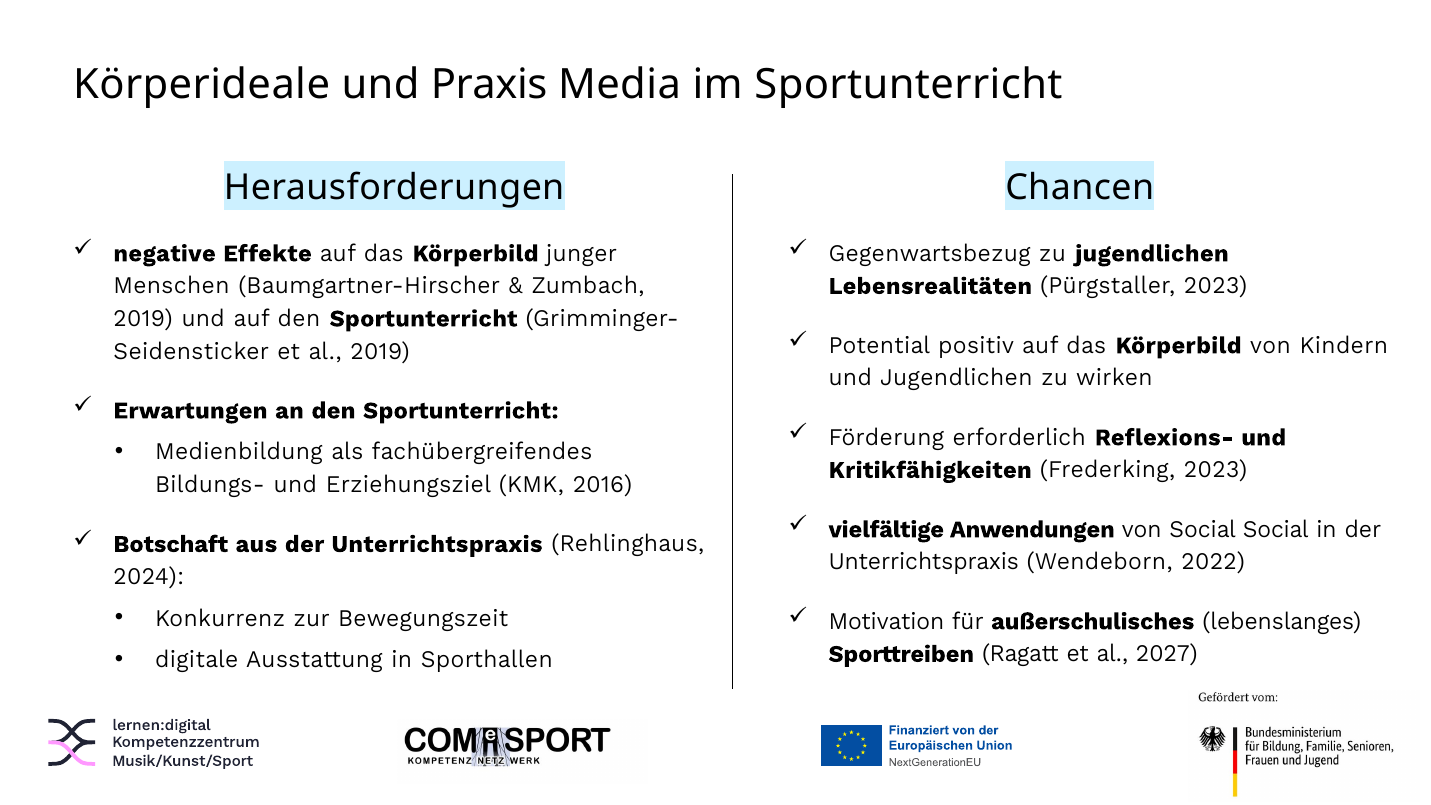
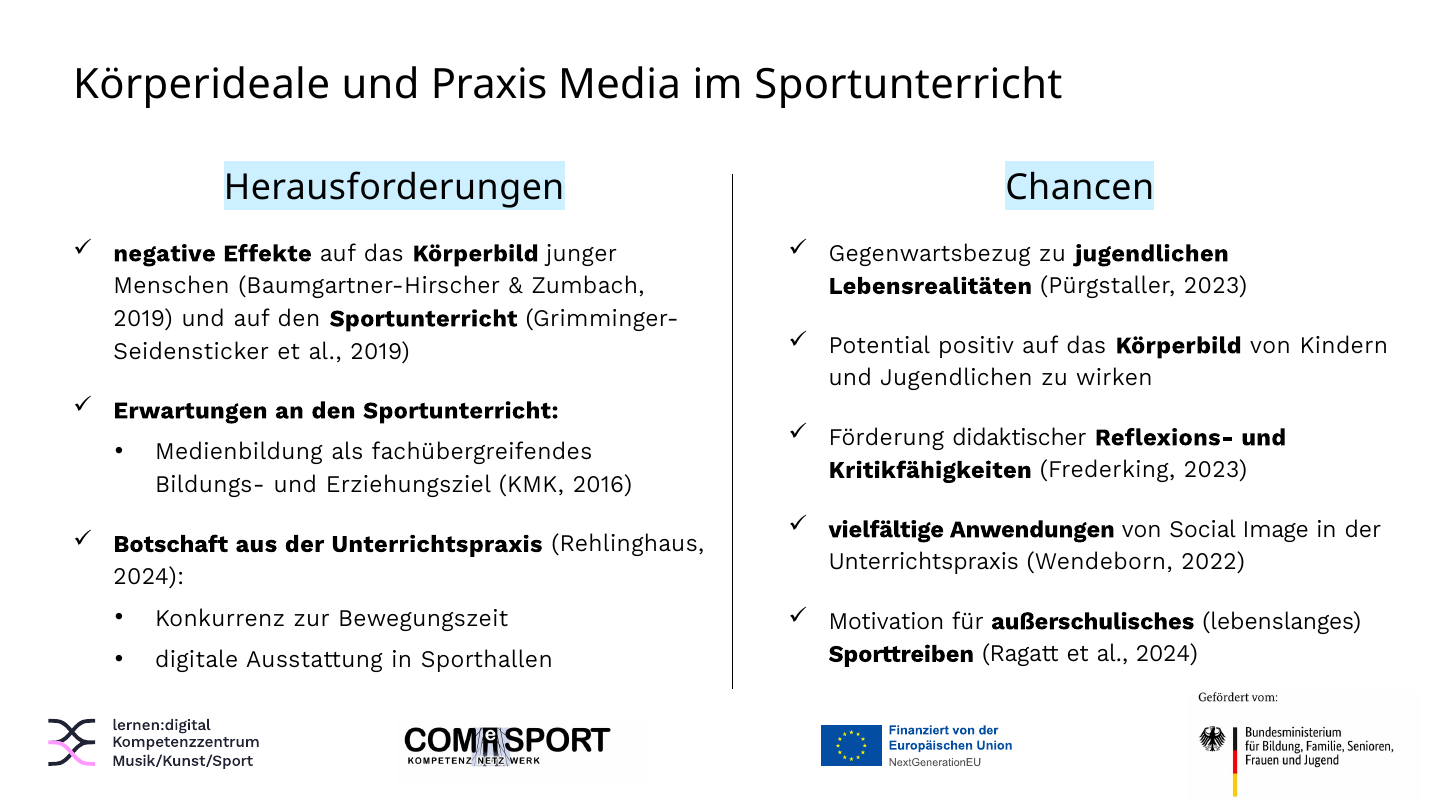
erforderlich: erforderlich -> didaktischer
Social Social: Social -> Image
al 2027: 2027 -> 2024
